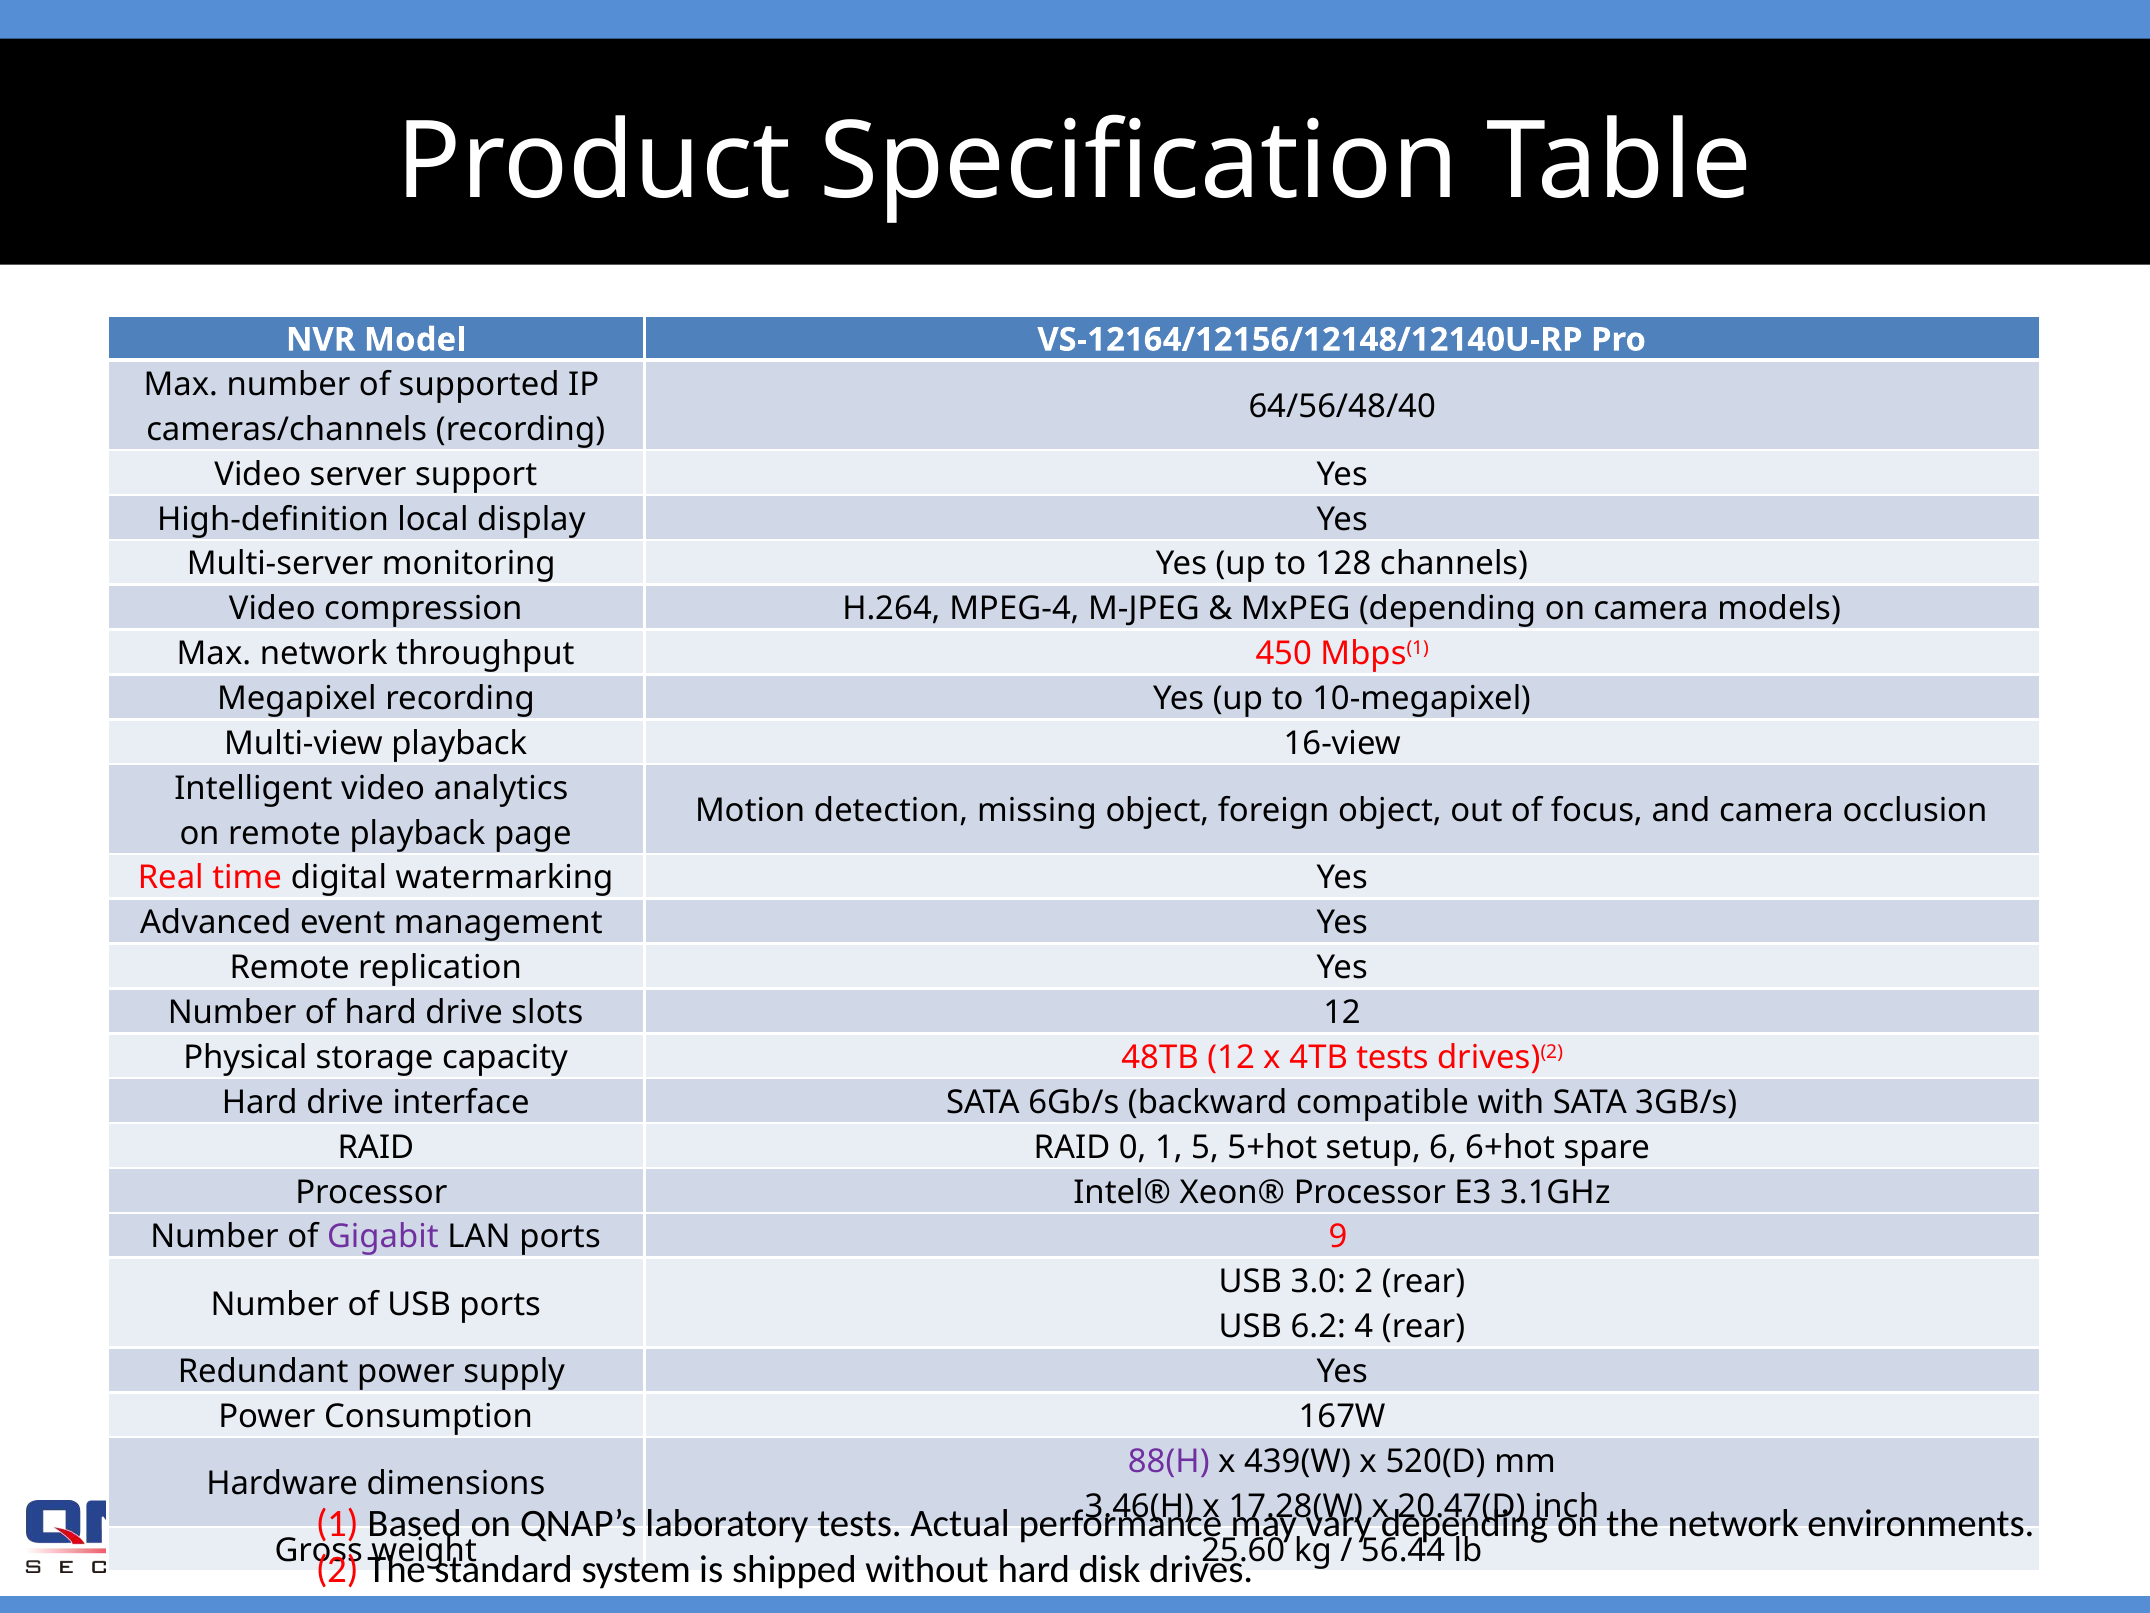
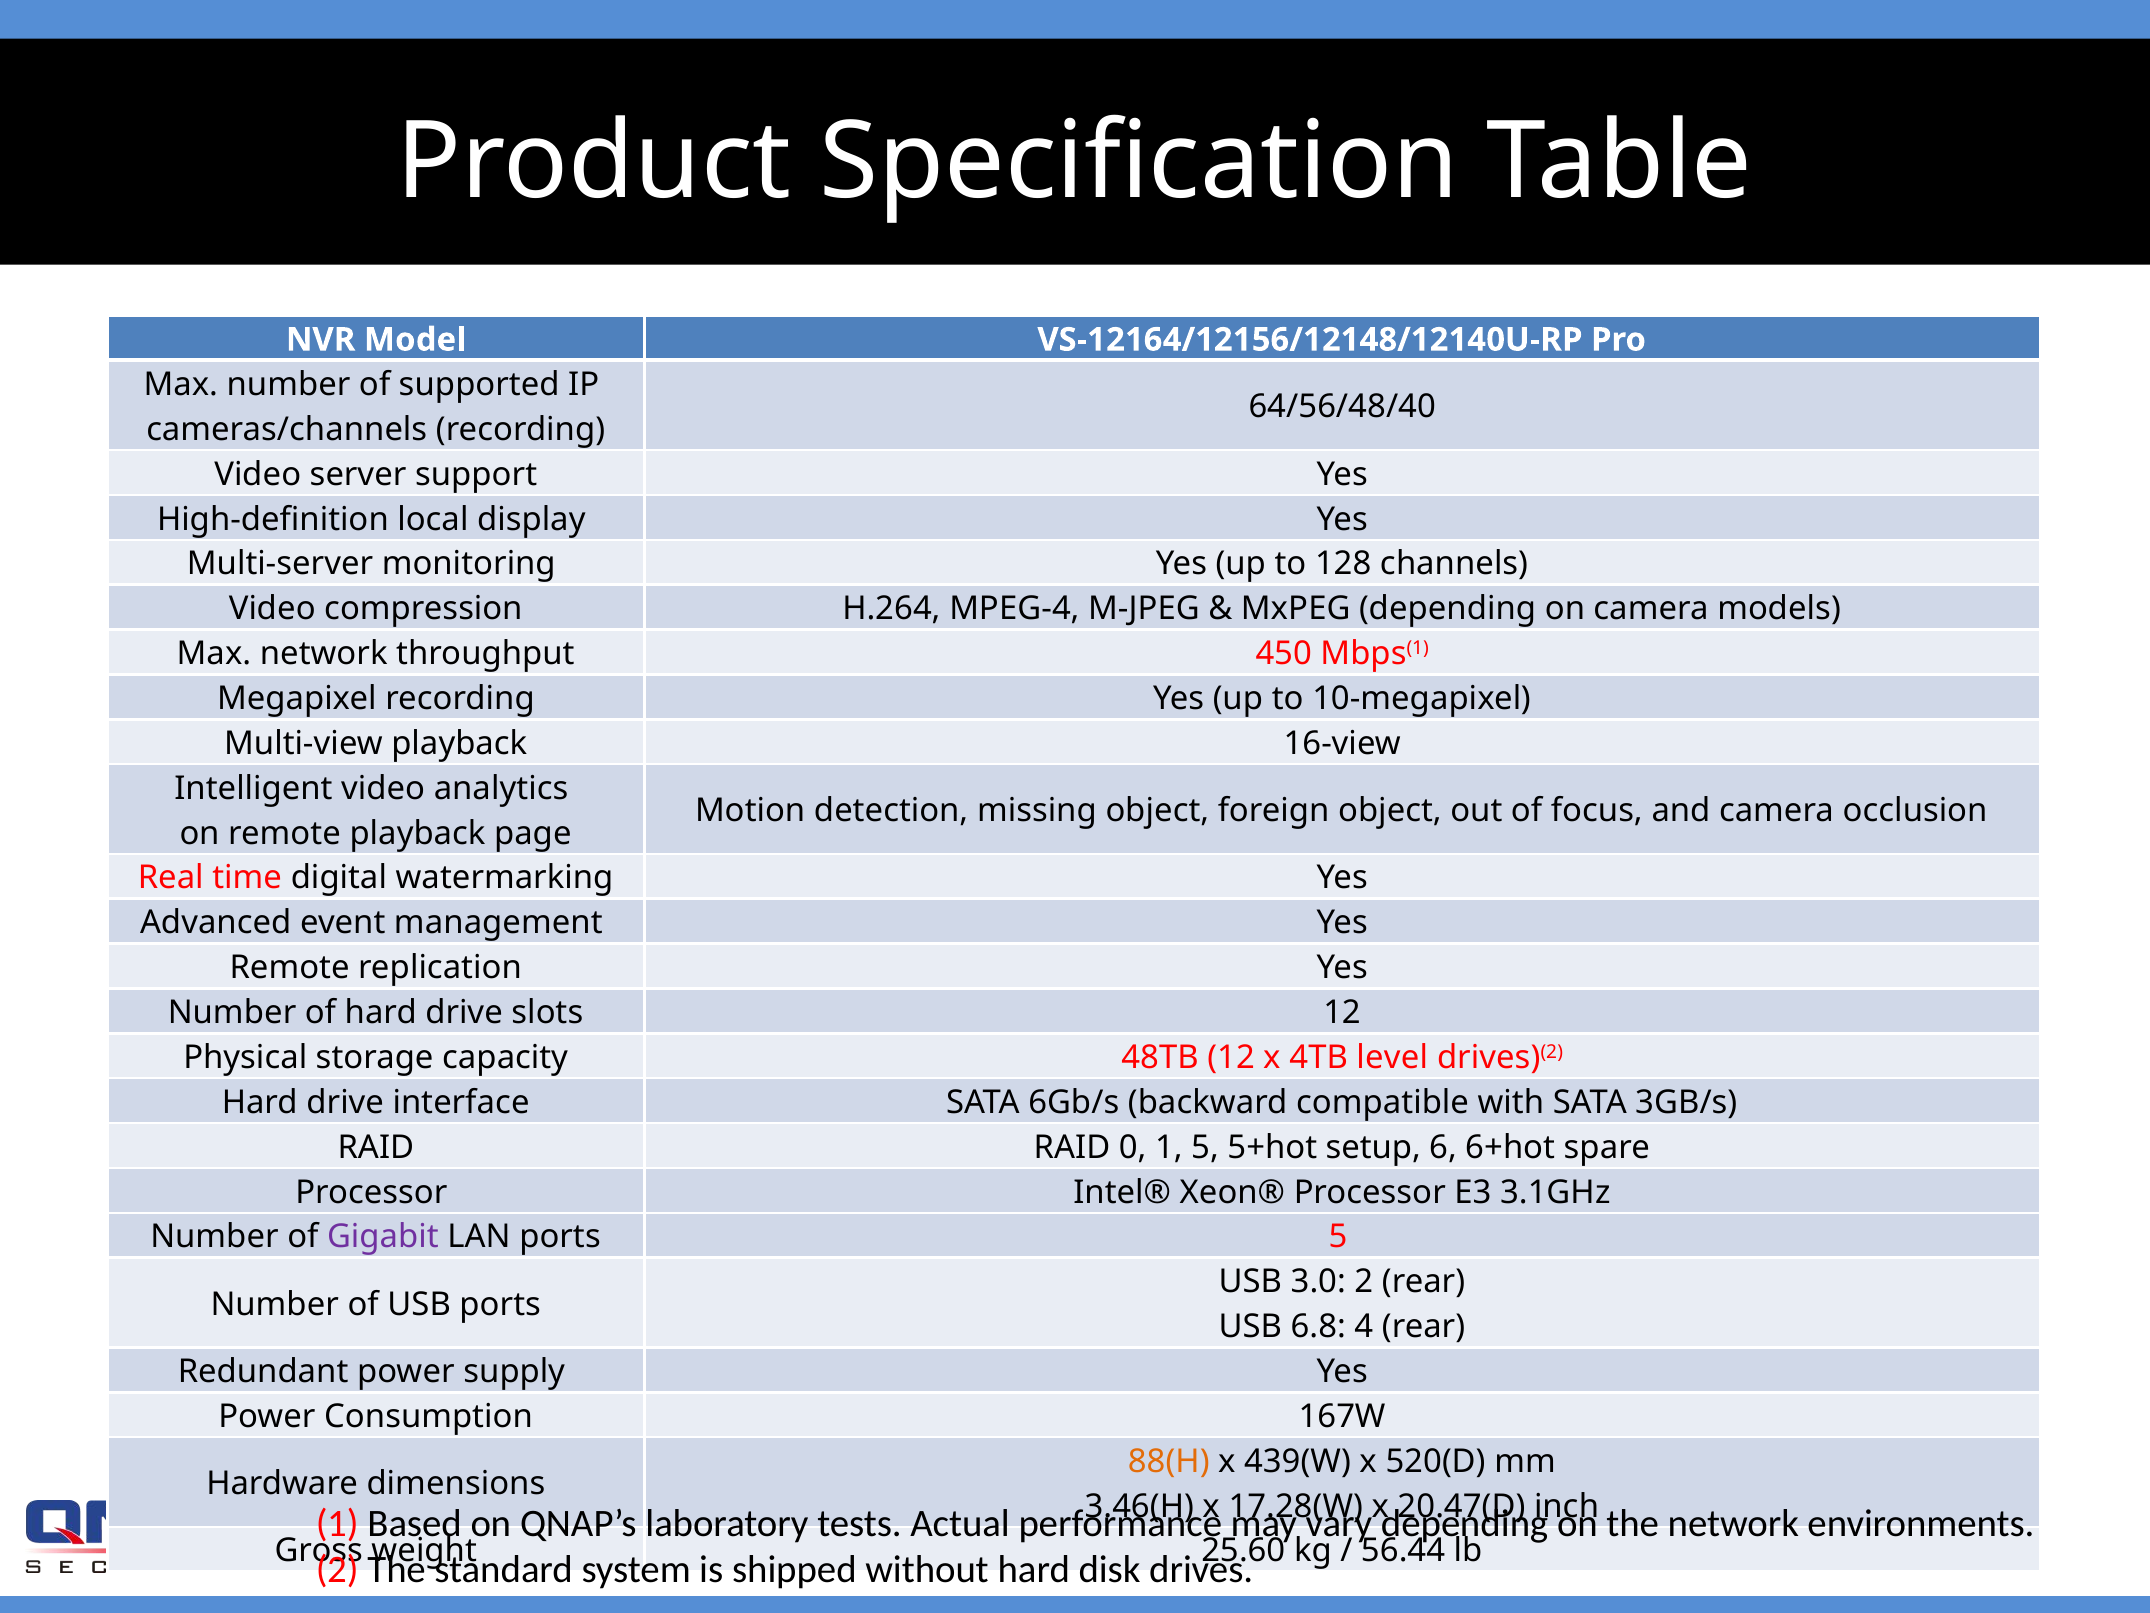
4TB tests: tests -> level
ports 9: 9 -> 5
6.2: 6.2 -> 6.8
88(H colour: purple -> orange
